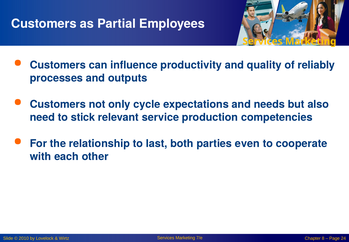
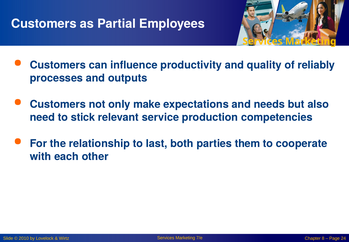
cycle: cycle -> make
even: even -> them
